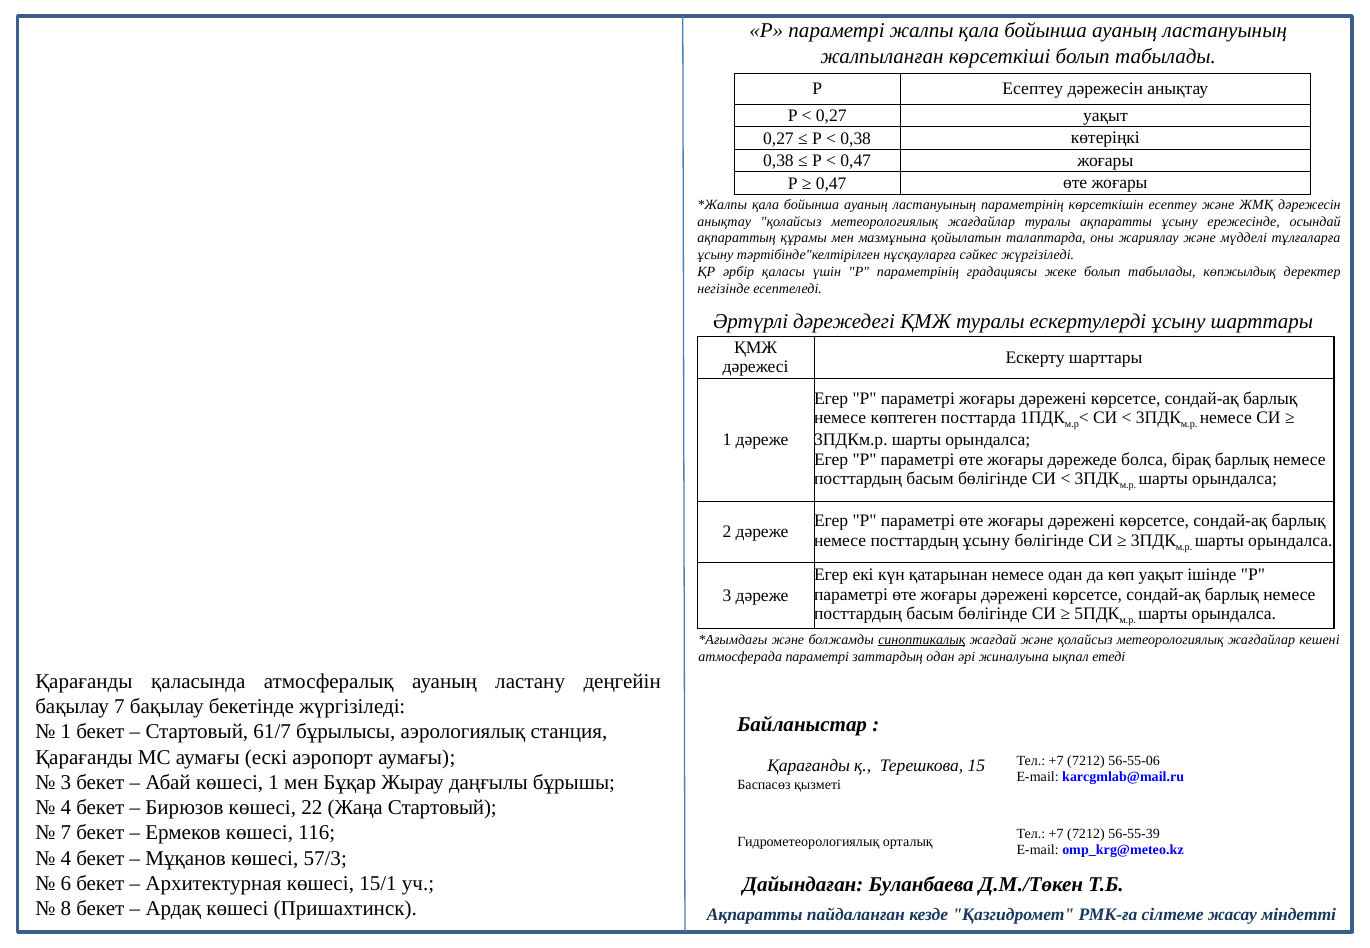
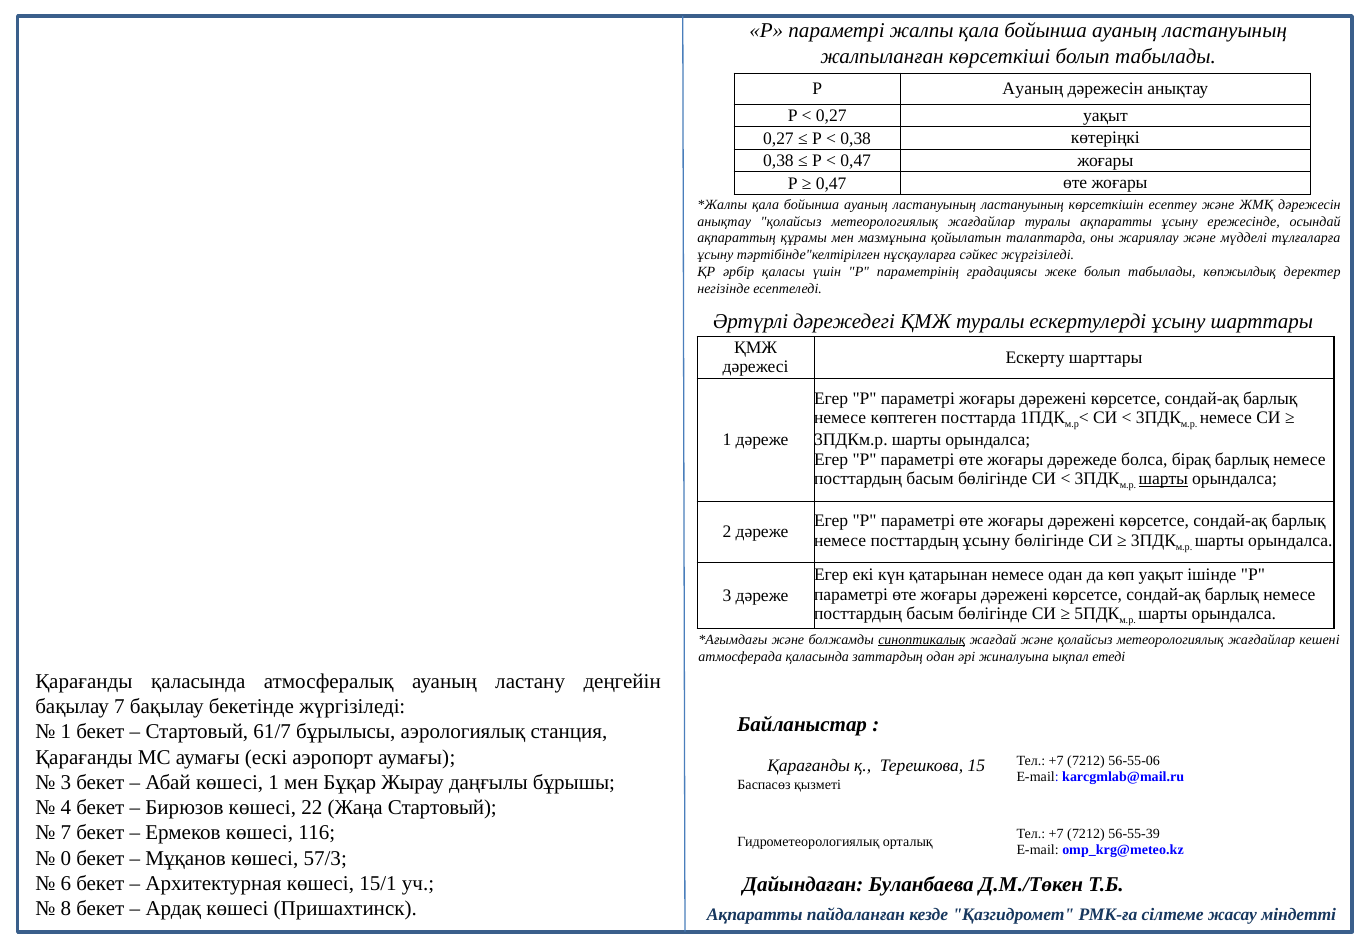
Р Есептеу: Есептеу -> Ауаның
ластануының параметрінің: параметрінің -> ластануының
шарты at (1163, 479) underline: none -> present
атмосферада параметрі: параметрі -> қаласында
4 at (66, 859): 4 -> 0
